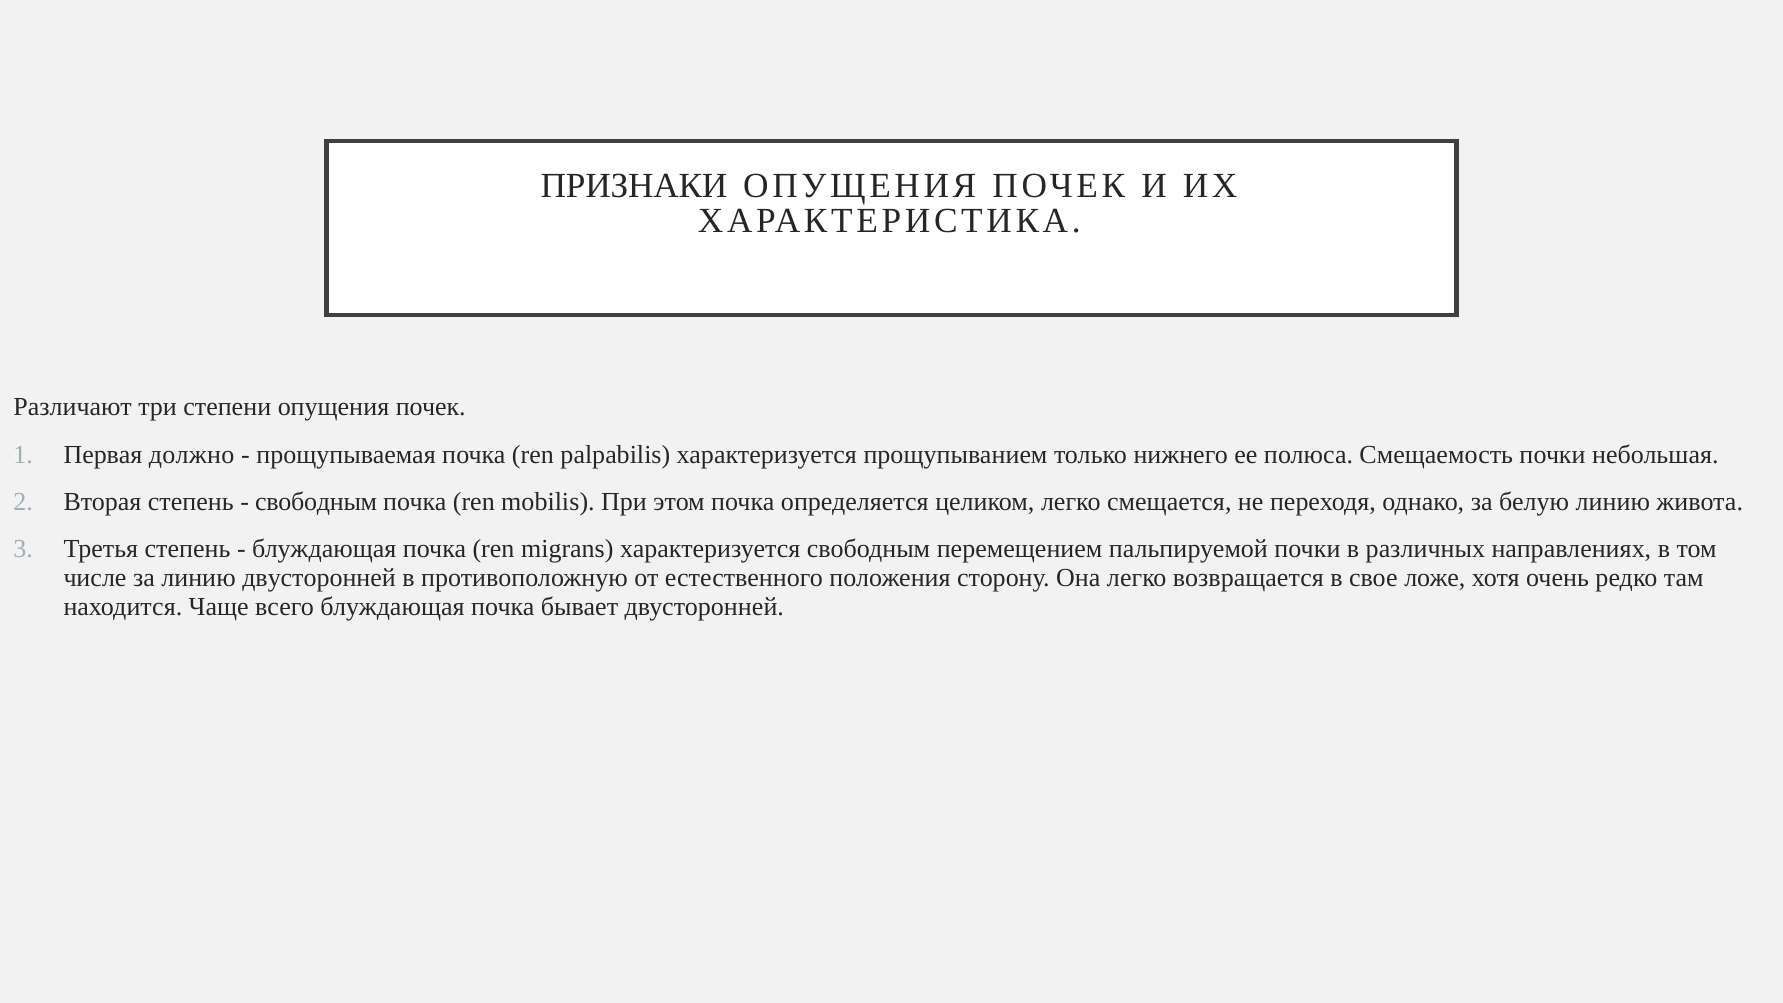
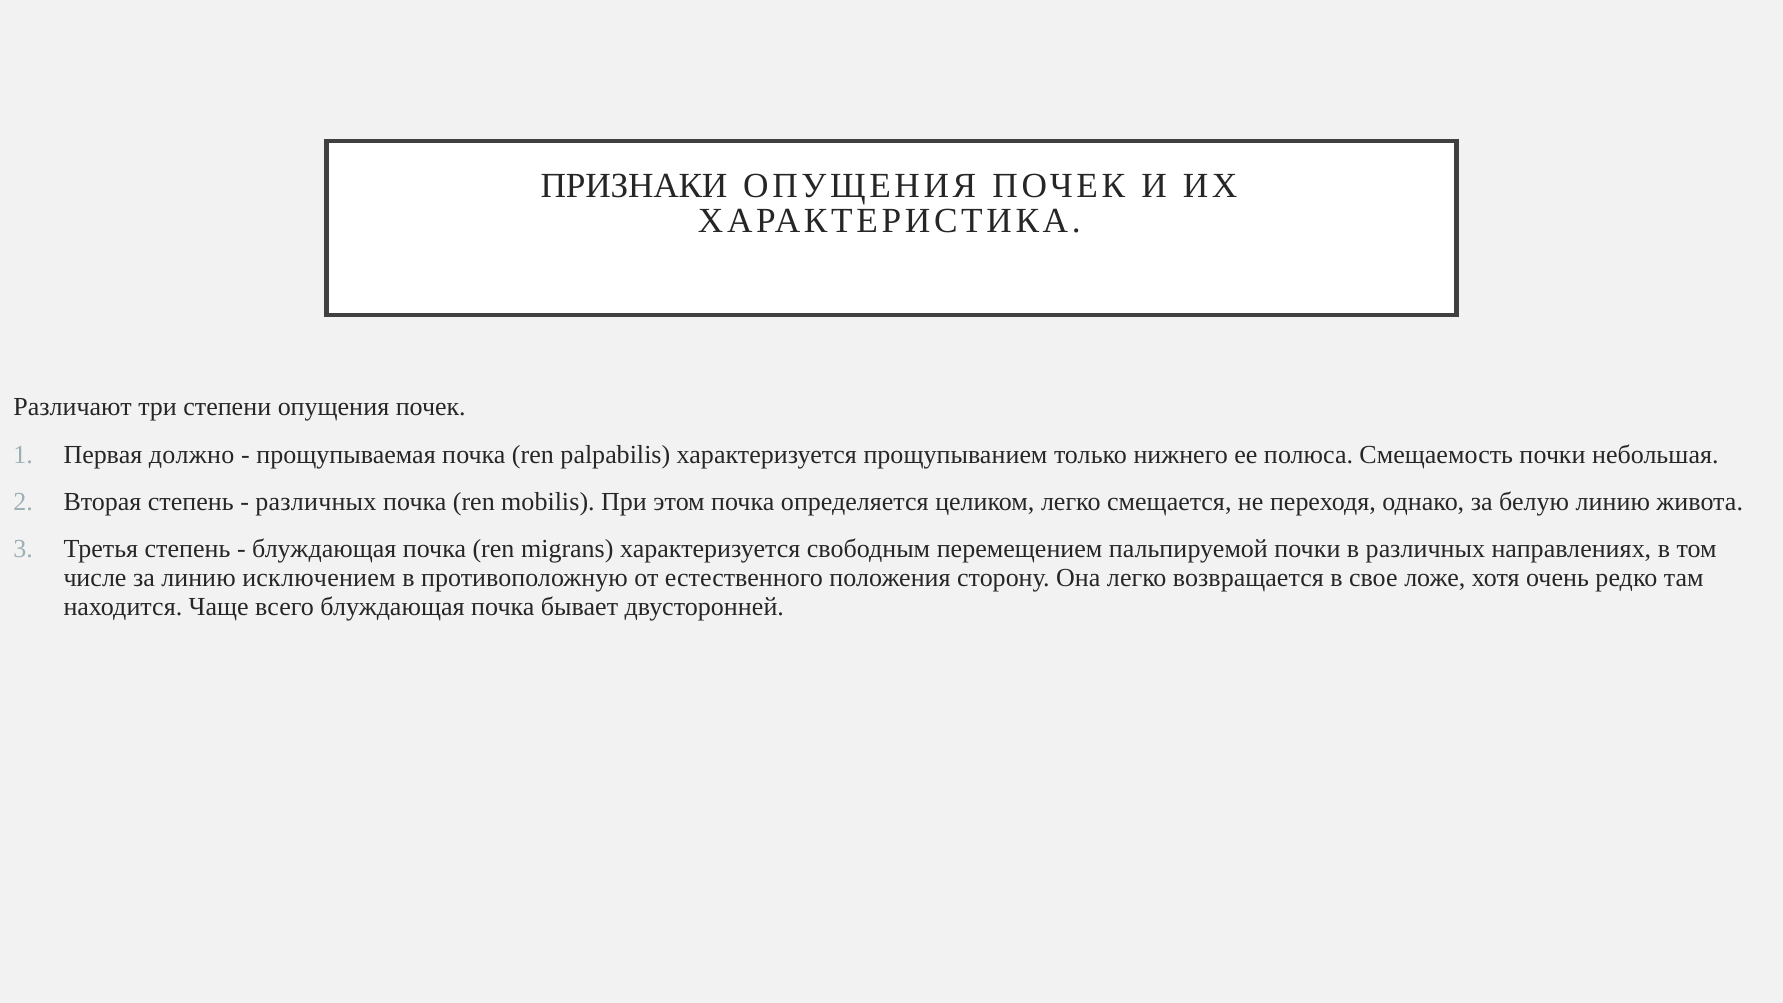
свободным at (316, 502): свободным -> различных
линию двусторонней: двусторонней -> исключением
